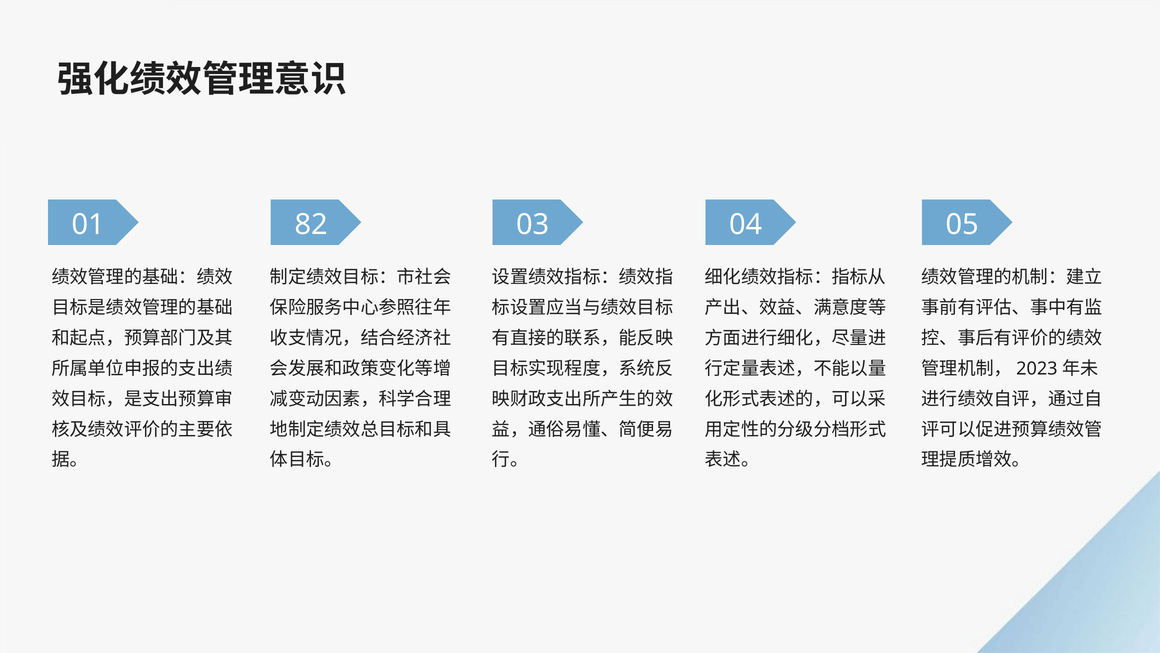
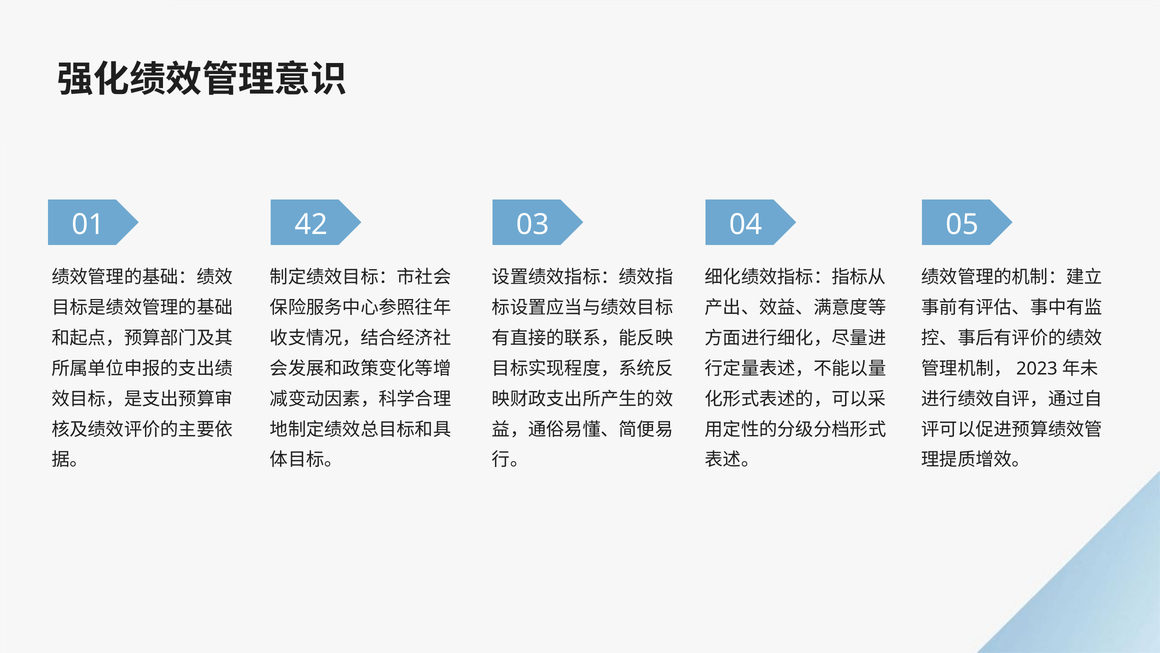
82: 82 -> 42
